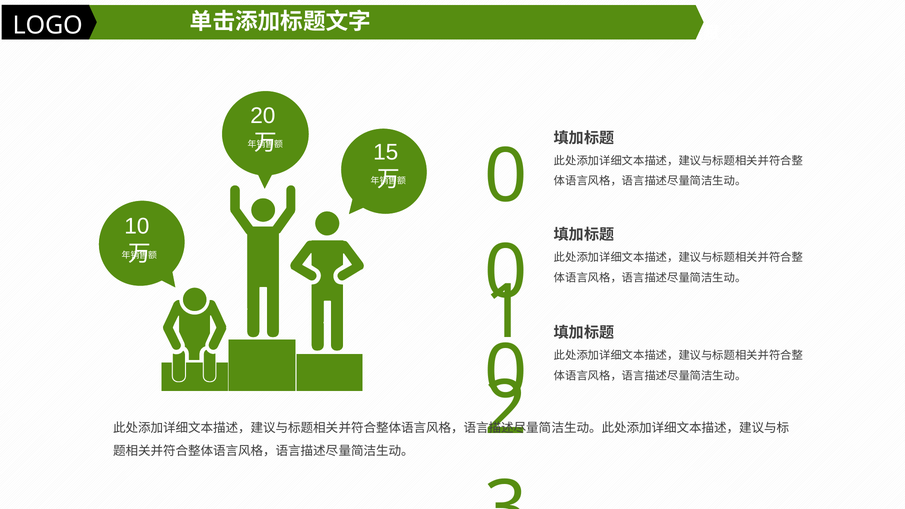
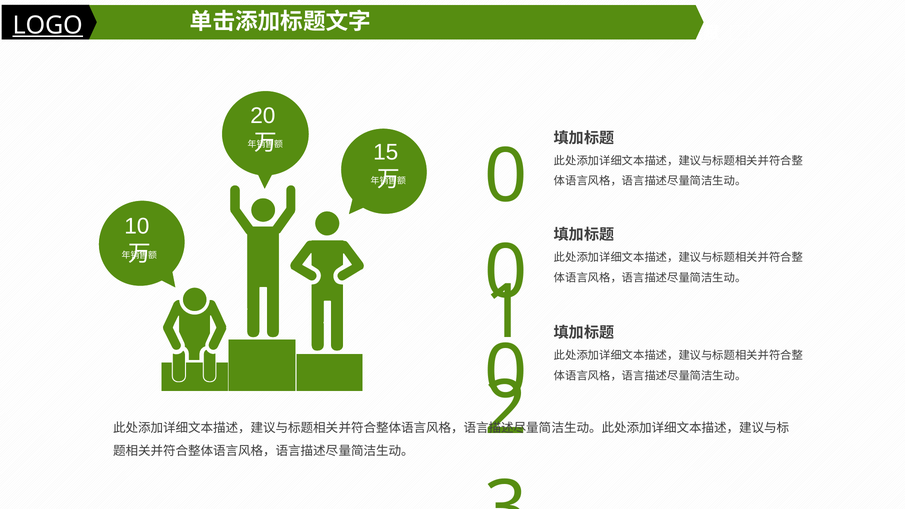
LOGO underline: none -> present
